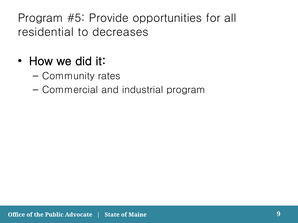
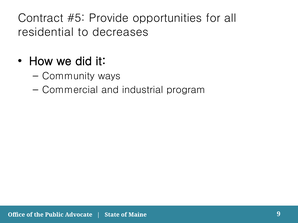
Program at (41, 18): Program -> Contract
rates: rates -> ways
